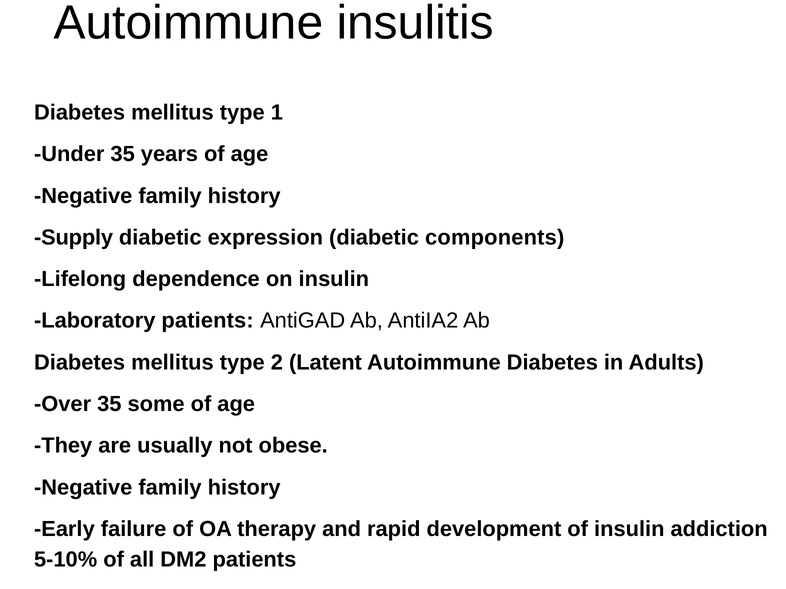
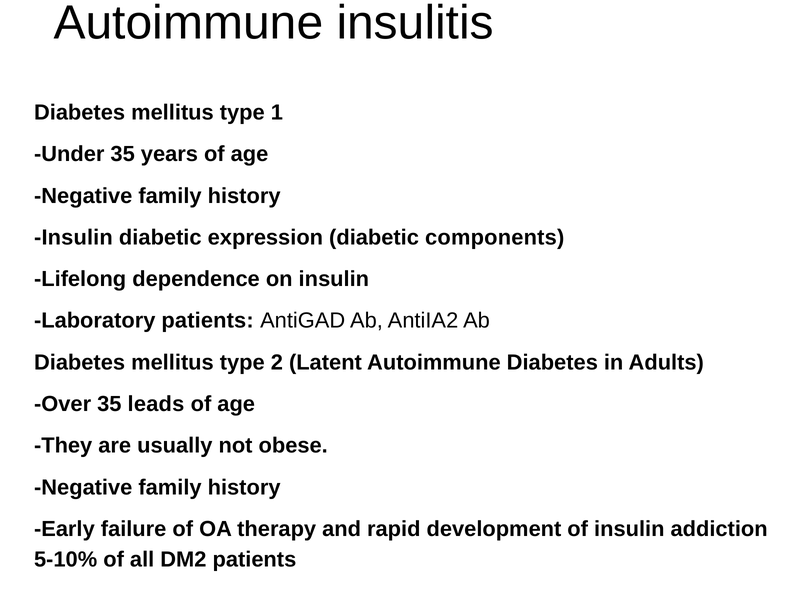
Supply at (74, 238): Supply -> Insulin
some: some -> leads
